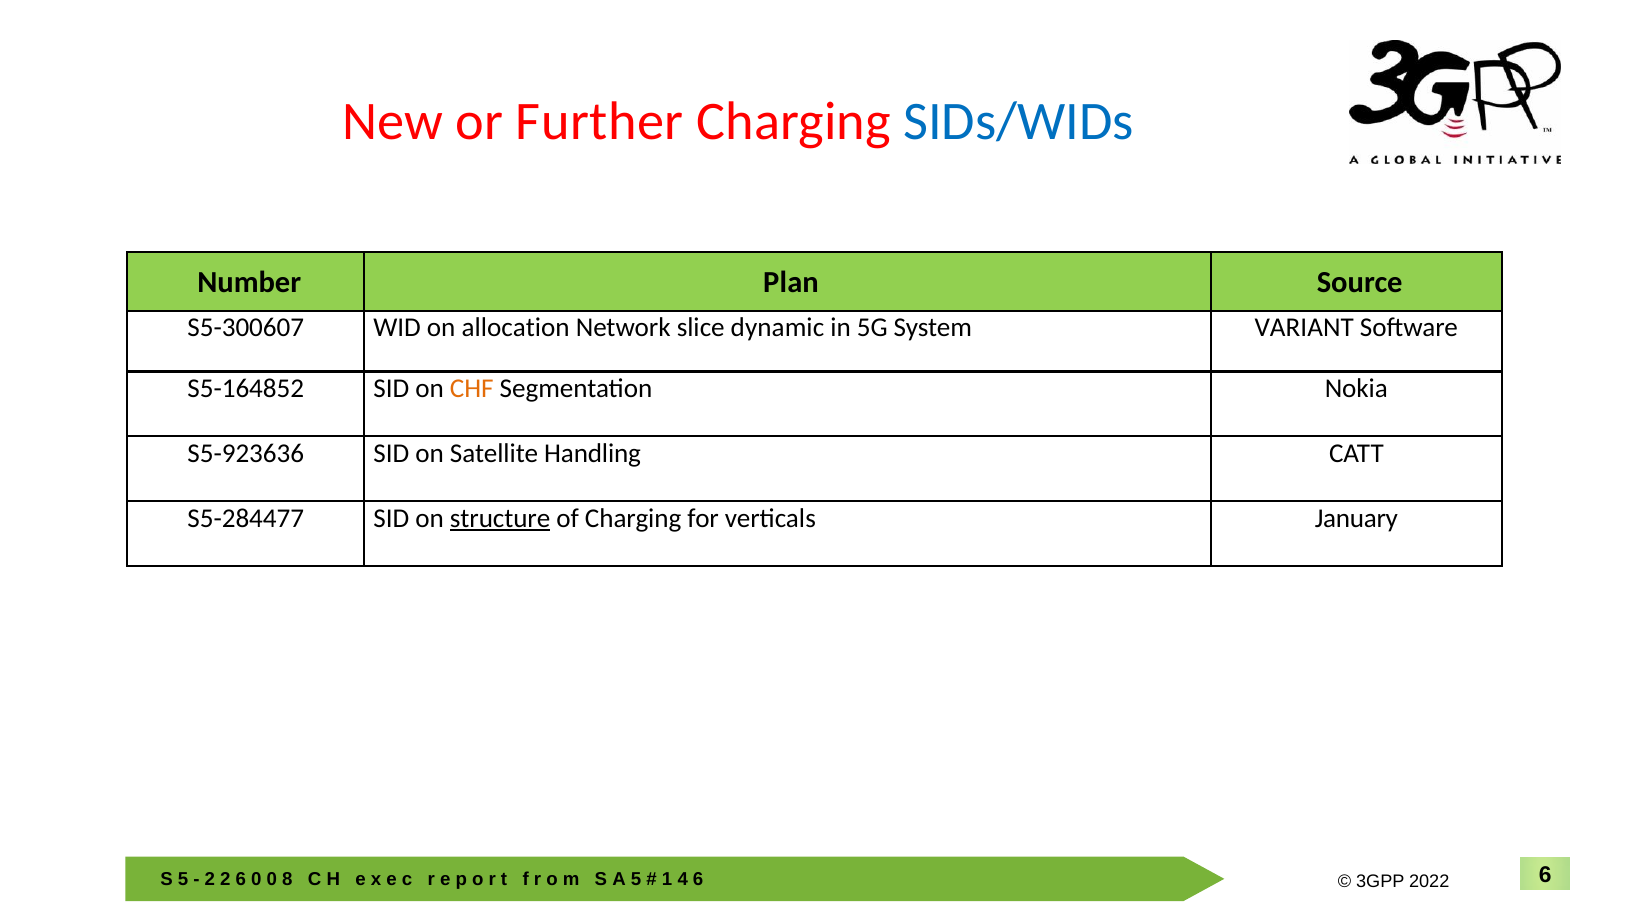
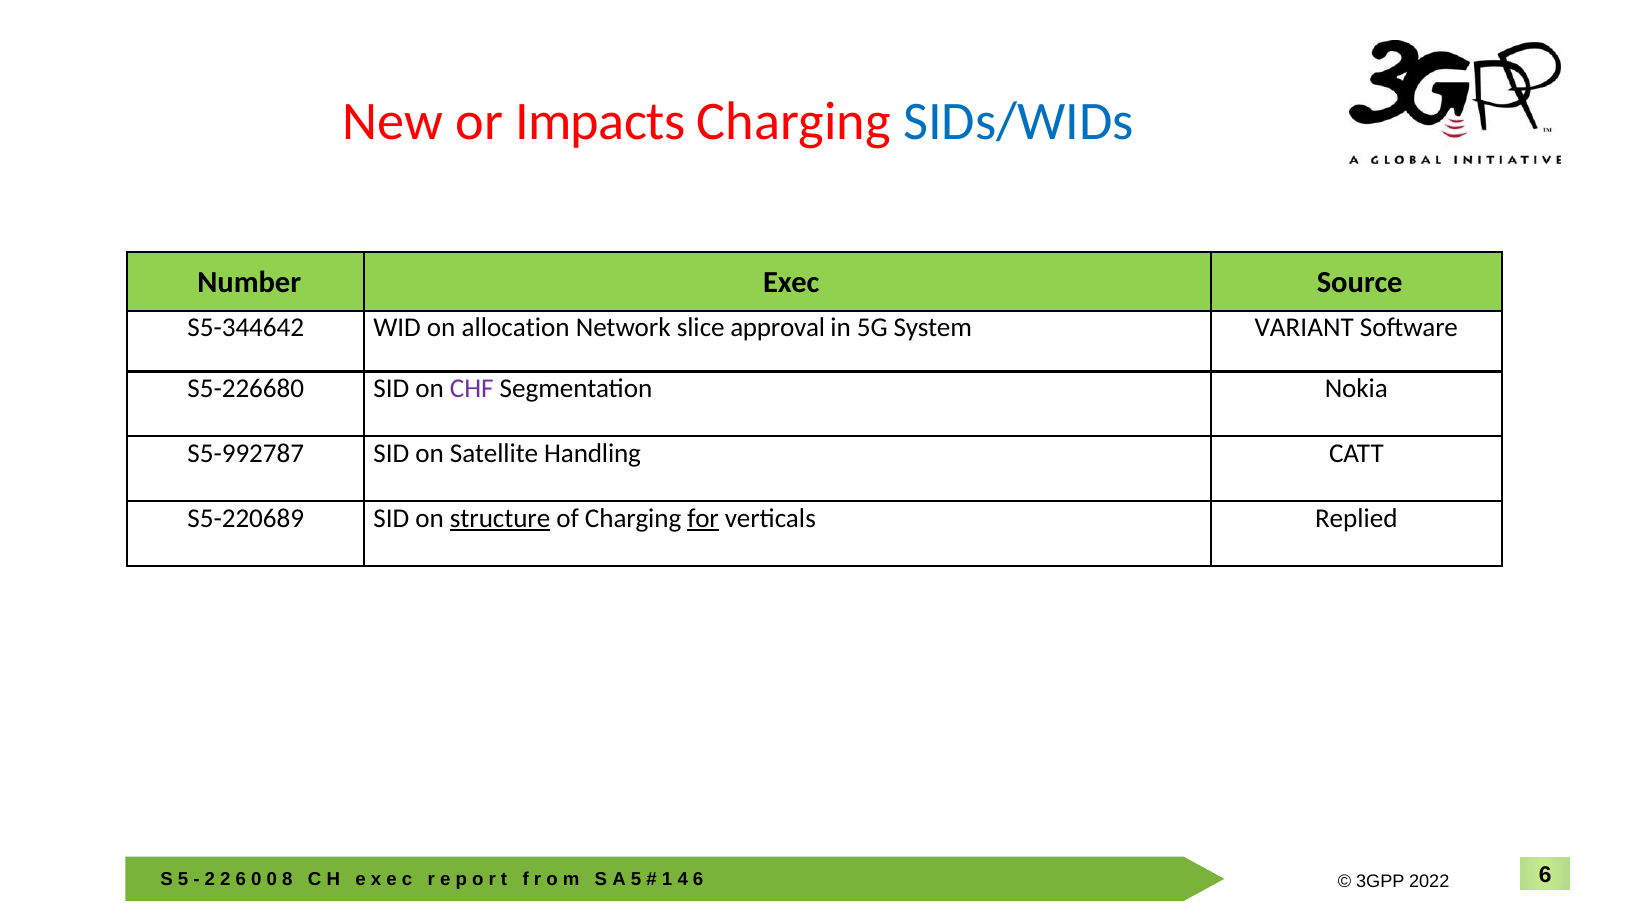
Further: Further -> Impacts
Plan: Plan -> Exec
S5-300607: S5-300607 -> S5-344642
dynamic: dynamic -> approval
S5-164852: S5-164852 -> S5-226680
CHF colour: orange -> purple
S5-923636: S5-923636 -> S5-992787
S5-284477: S5-284477 -> S5-220689
for underline: none -> present
January: January -> Replied
